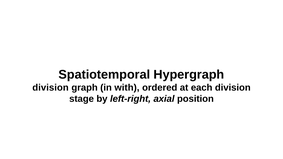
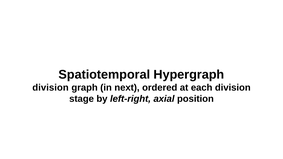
with: with -> next
